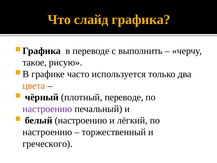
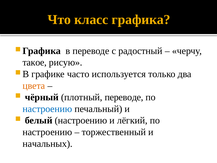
слайд: слайд -> класс
выполнить: выполнить -> радостный
настроению at (47, 109) colour: purple -> blue
греческого: греческого -> начальных
